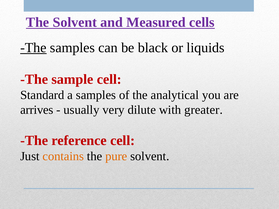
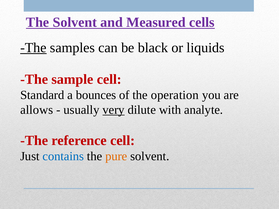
a samples: samples -> bounces
analytical: analytical -> operation
arrives: arrives -> allows
very underline: none -> present
greater: greater -> analyte
contains colour: orange -> blue
